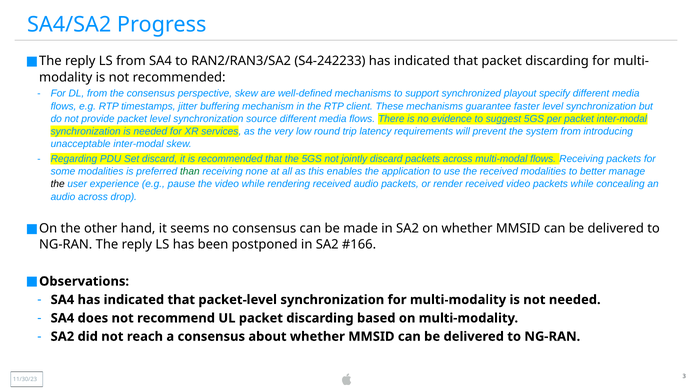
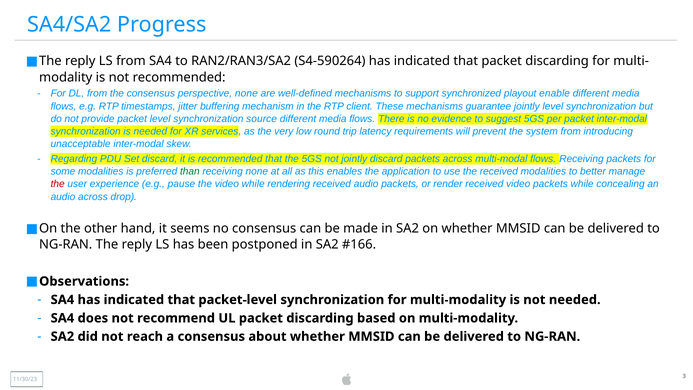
S4-242233: S4-242233 -> S4-590264
perspective skew: skew -> none
specify: specify -> enable
guarantee faster: faster -> jointly
the at (58, 184) colour: black -> red
